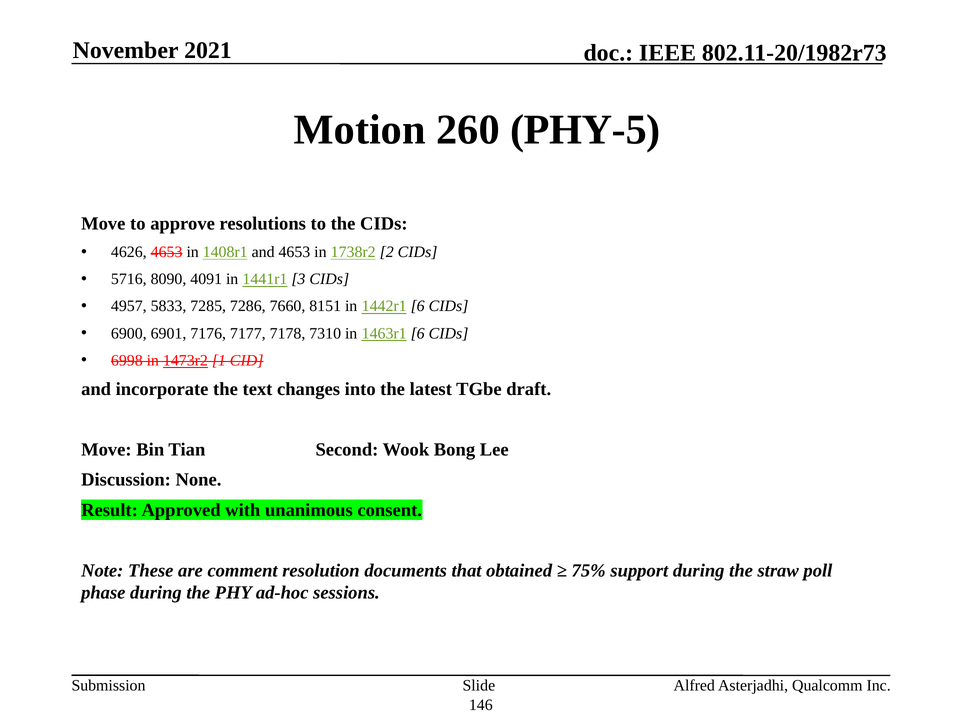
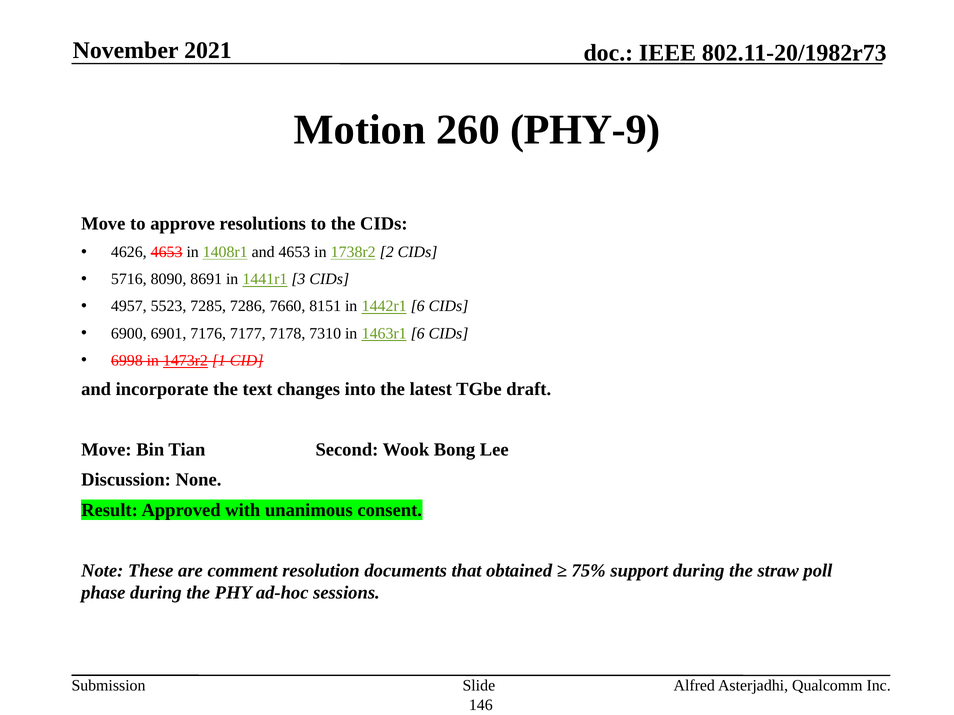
PHY-5: PHY-5 -> PHY-9
4091: 4091 -> 8691
5833: 5833 -> 5523
